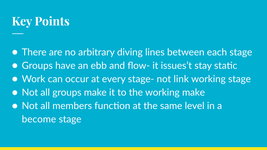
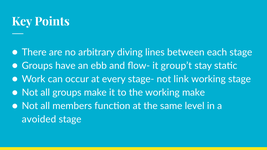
issues’t: issues’t -> group’t
become: become -> avoided
